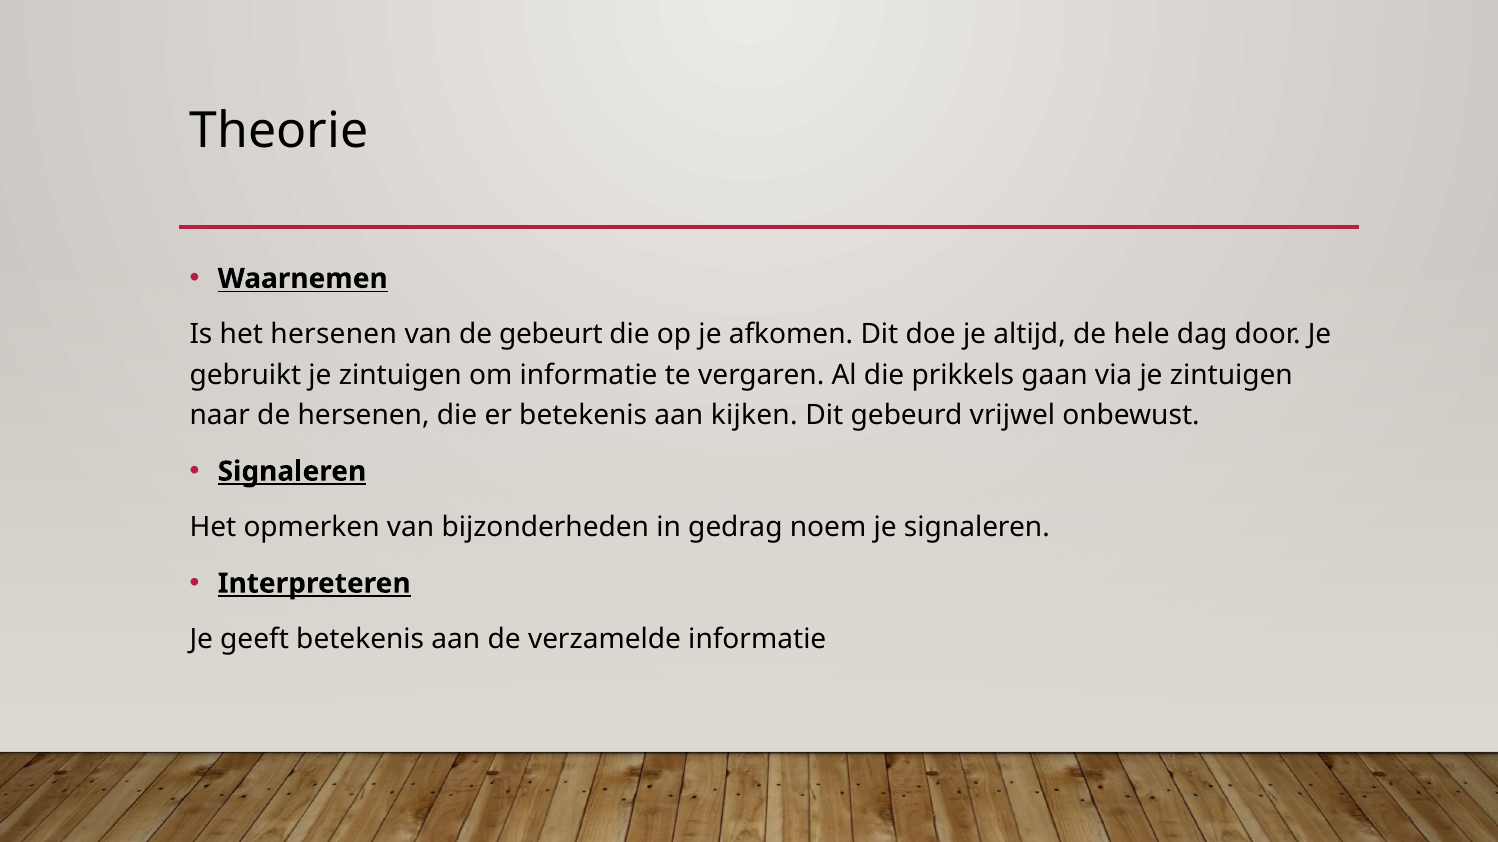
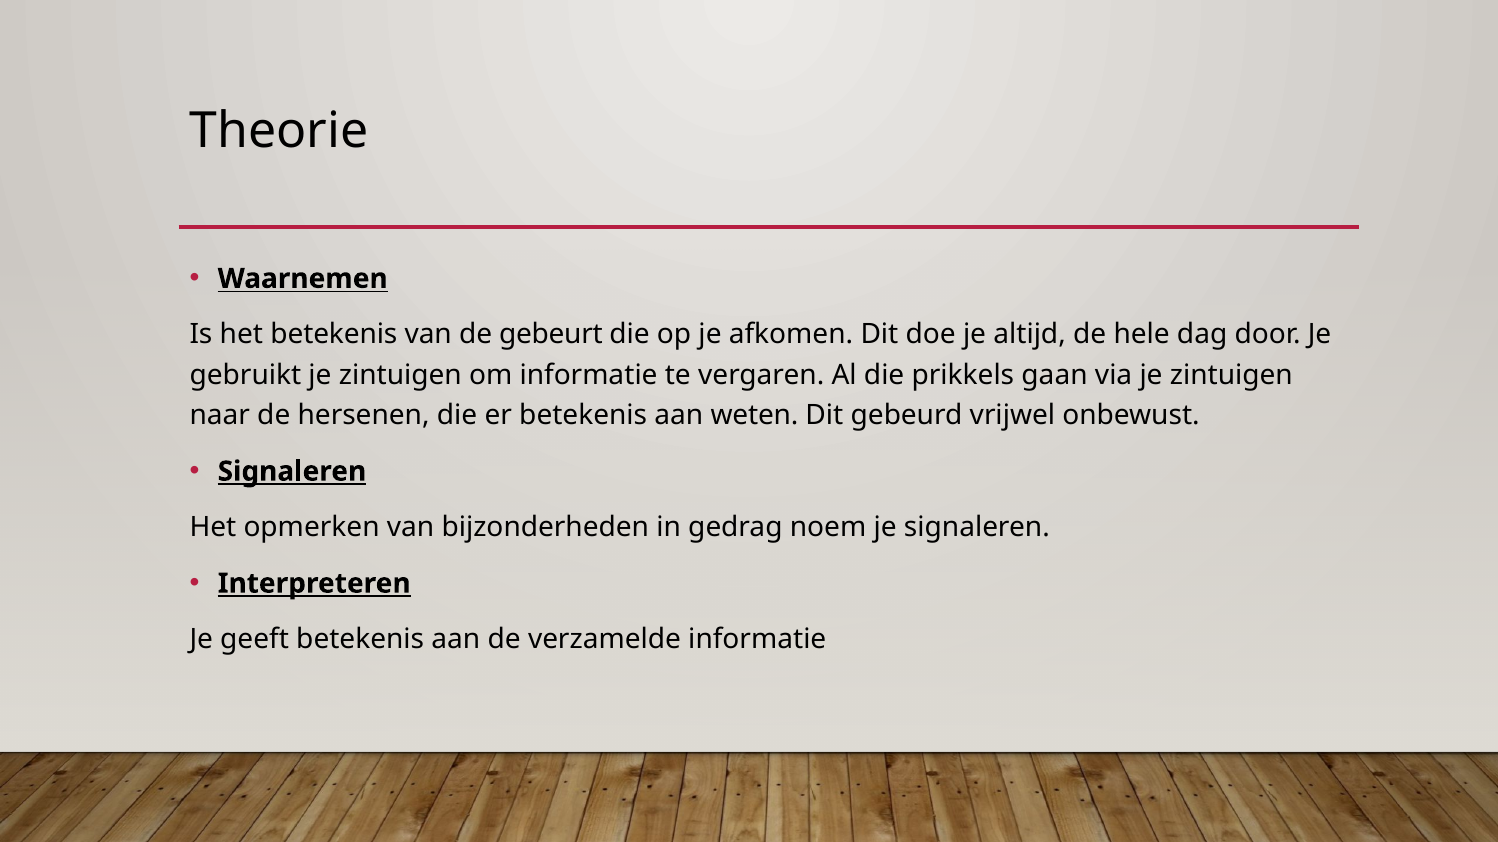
het hersenen: hersenen -> betekenis
kijken: kijken -> weten
